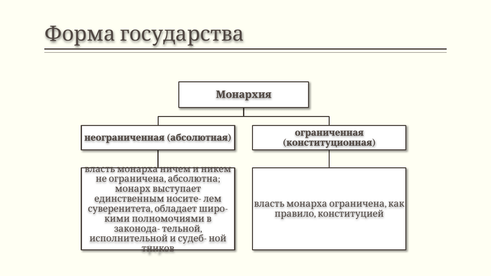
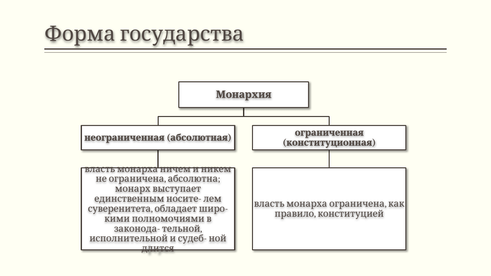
тников: тников -> длится
